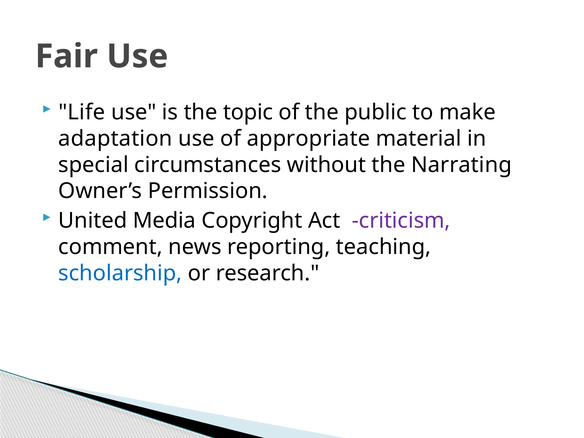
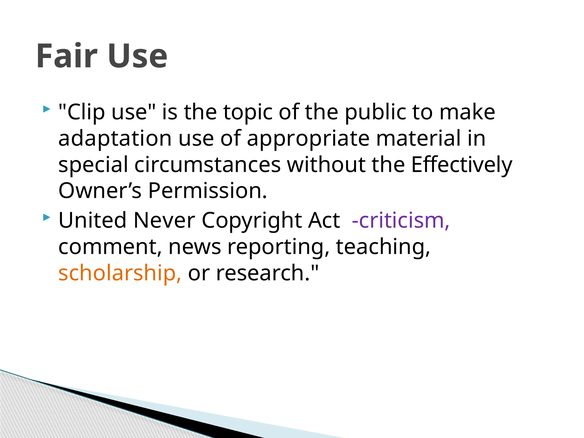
Life: Life -> Clip
Narrating: Narrating -> Effectively
Media: Media -> Never
scholarship colour: blue -> orange
